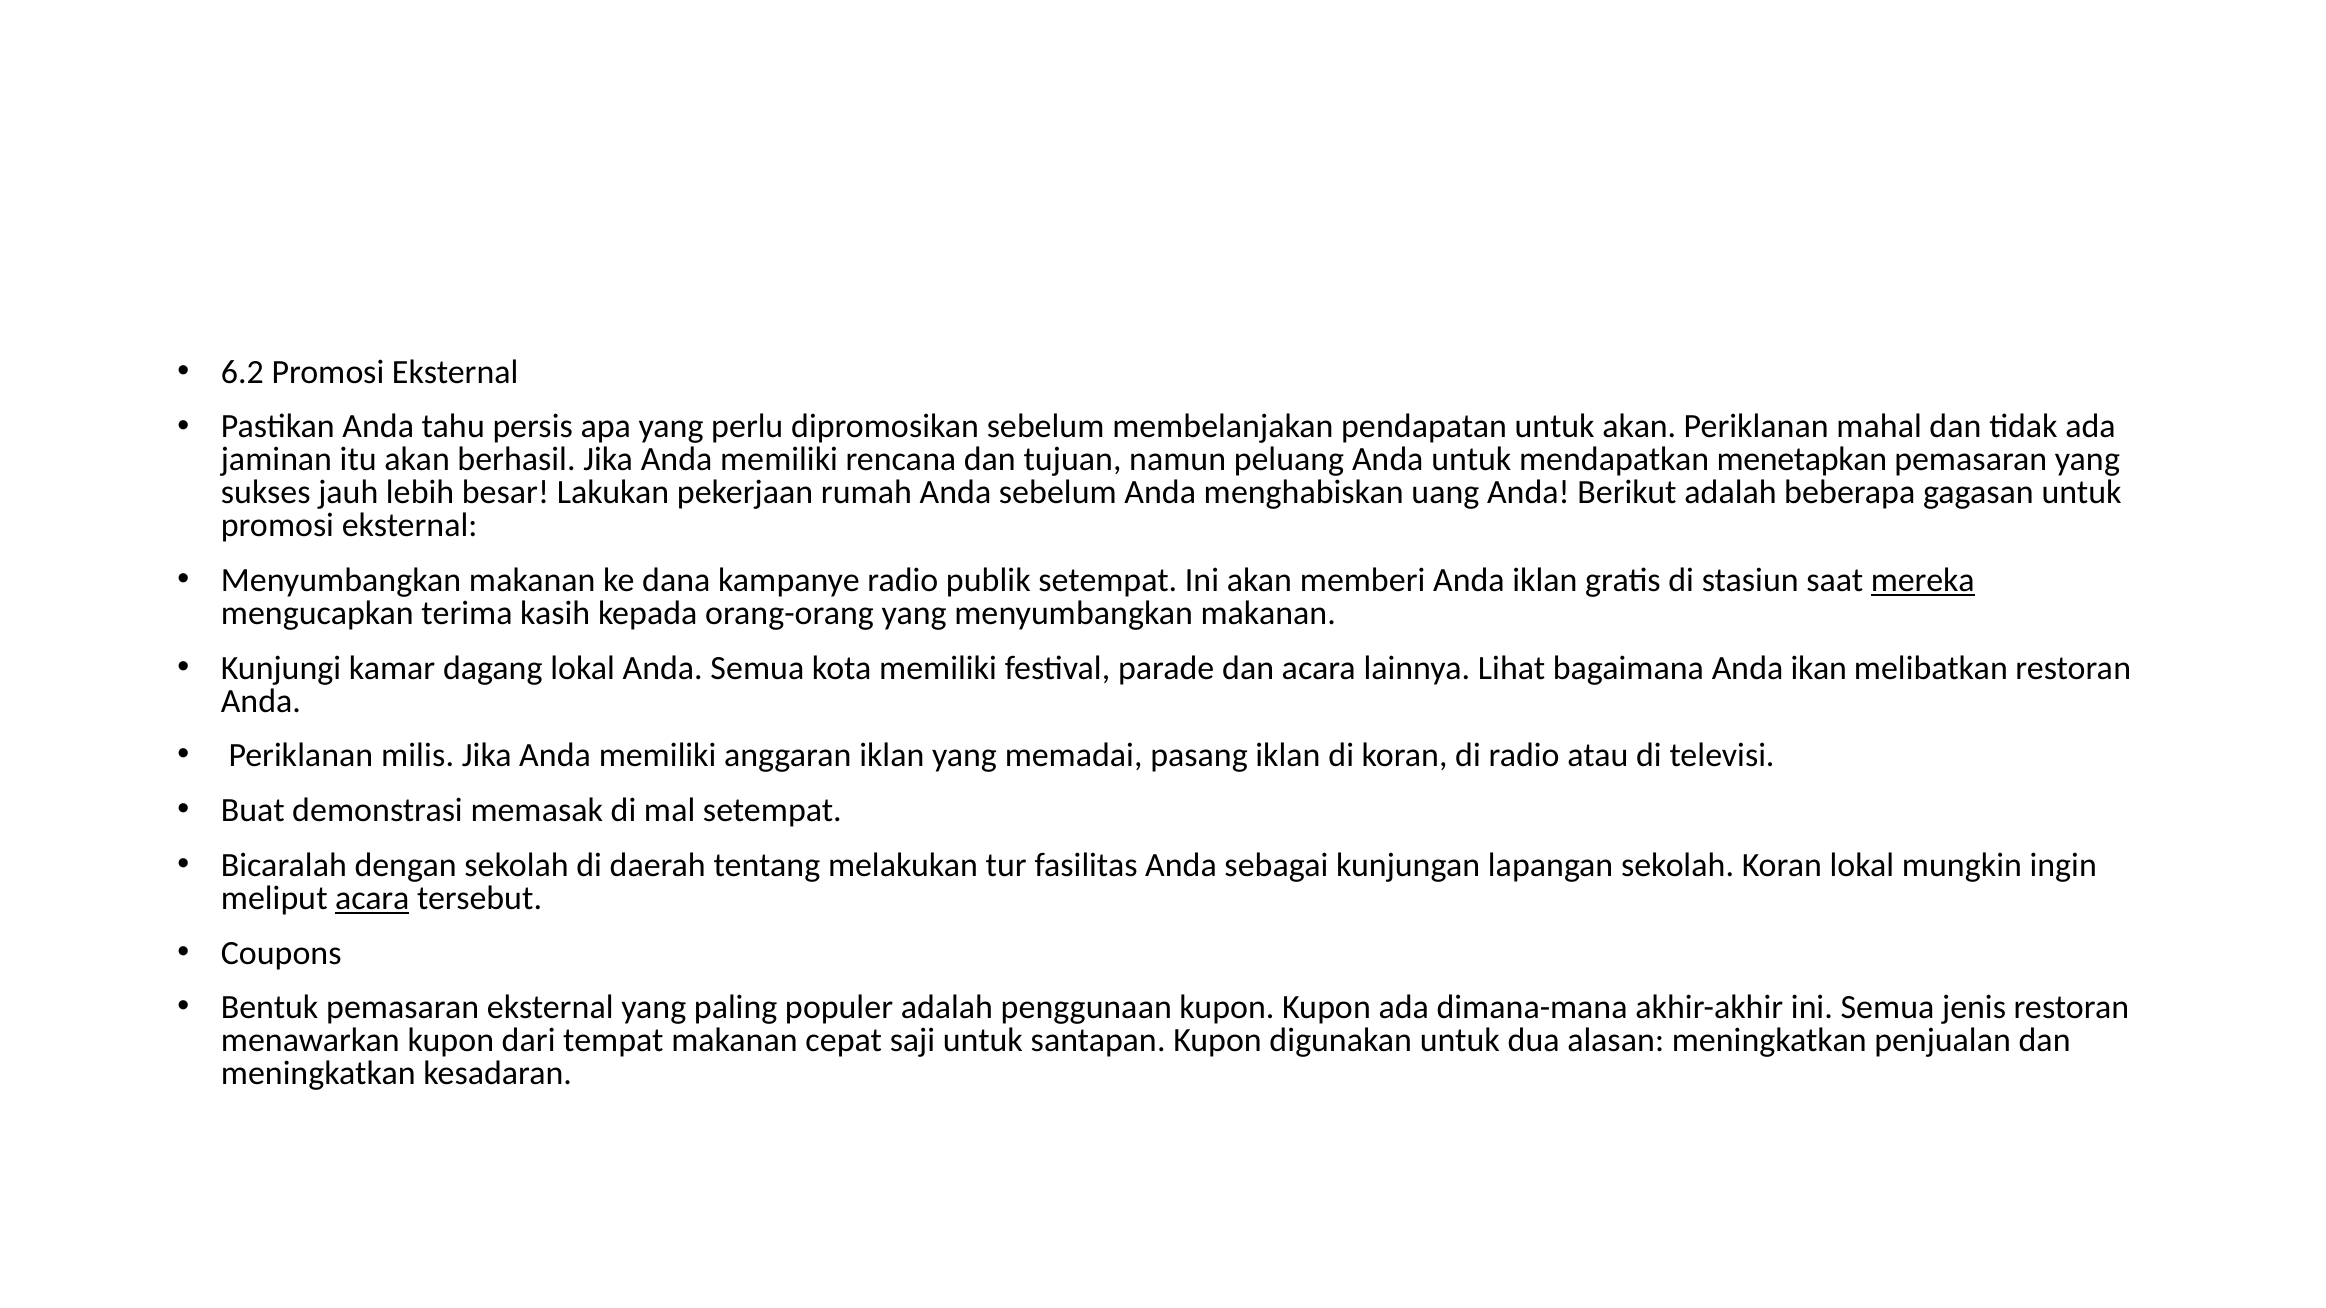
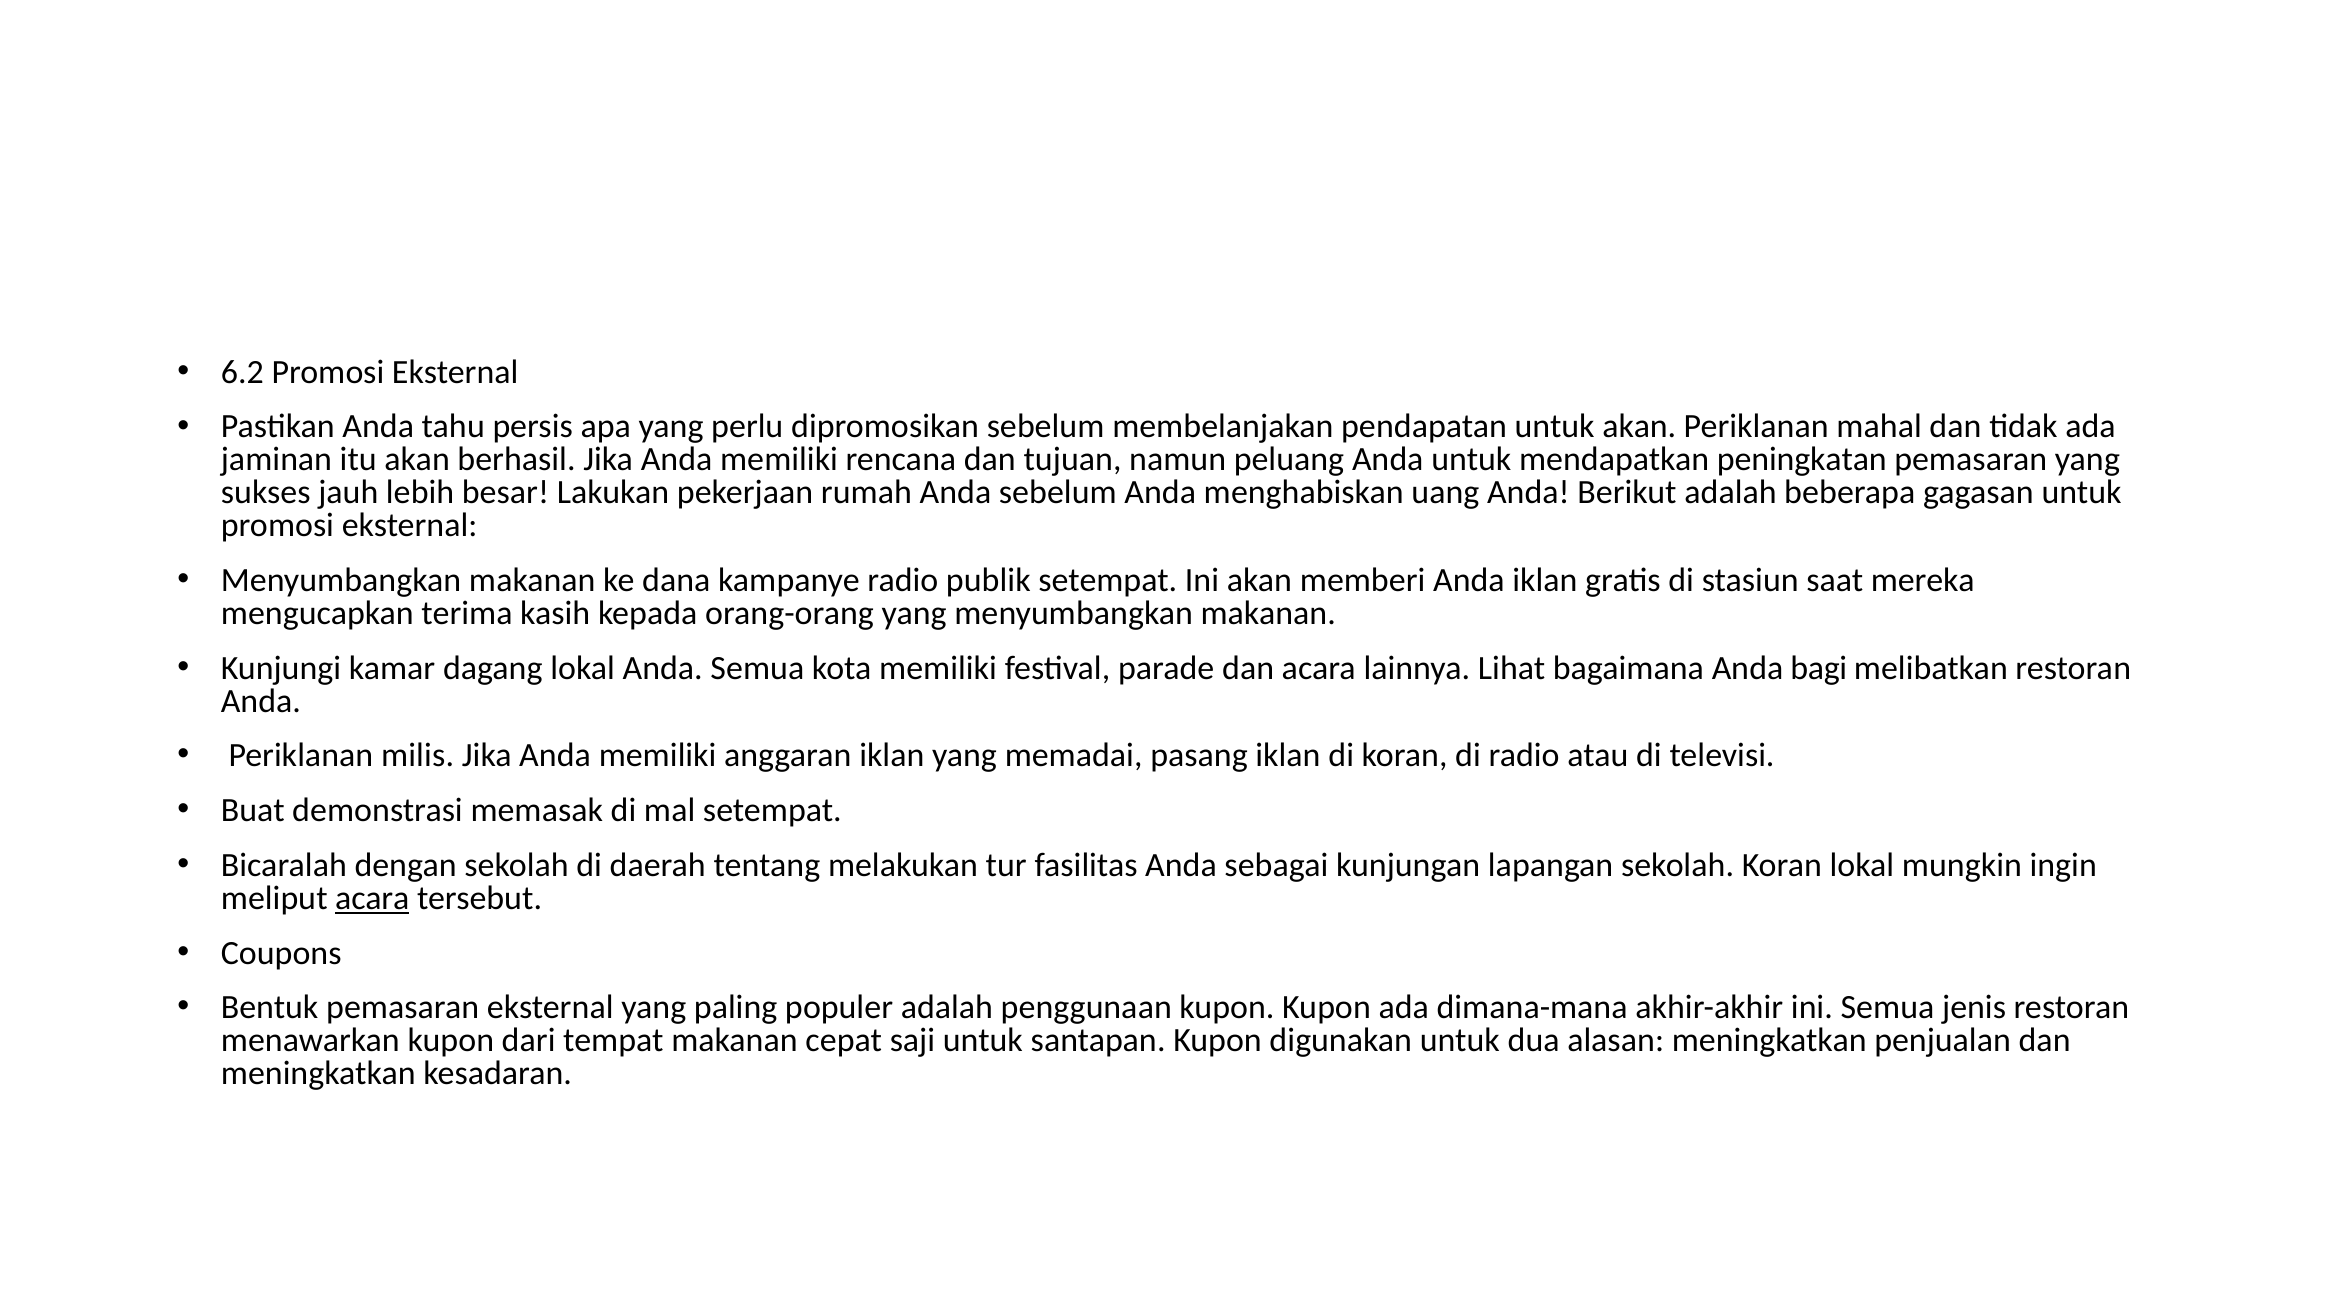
menetapkan: menetapkan -> peningkatan
mereka underline: present -> none
ikan: ikan -> bagi
